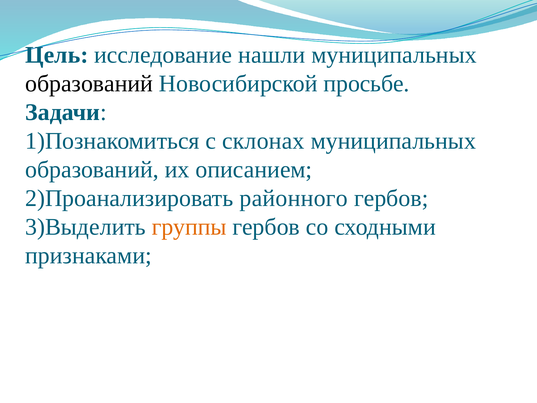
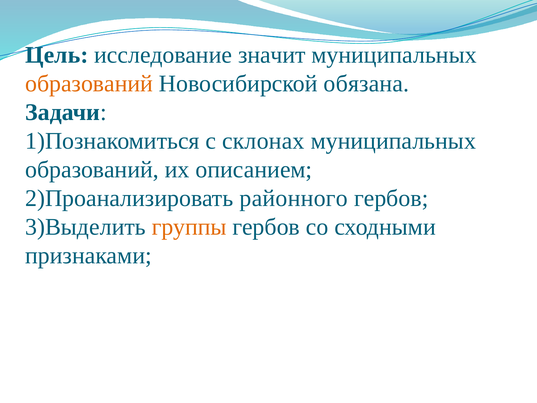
нашли: нашли -> значит
образований at (89, 83) colour: black -> orange
просьбе: просьбе -> обязана
